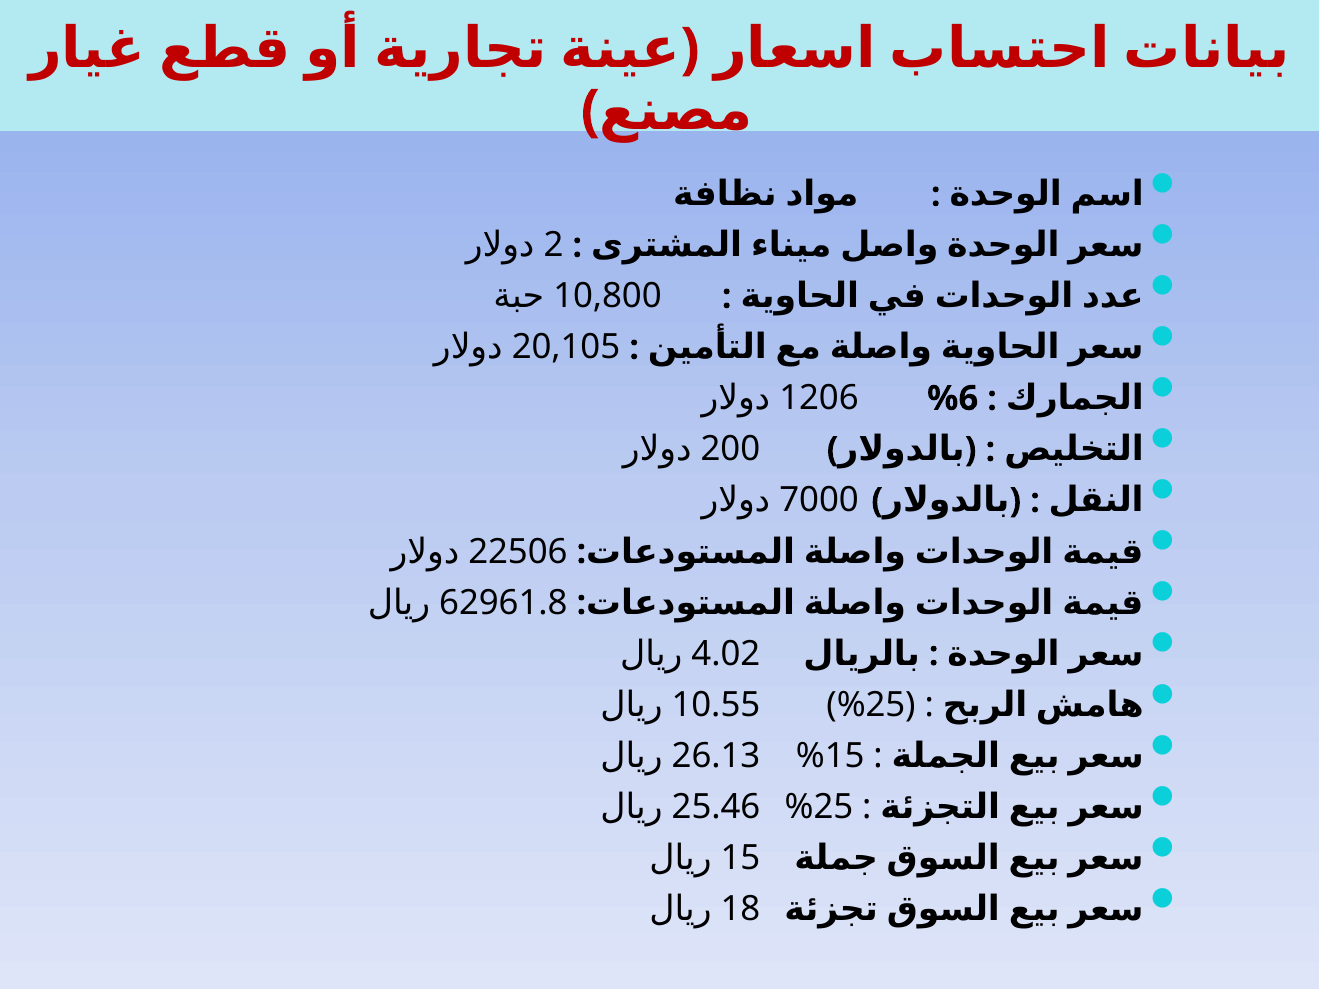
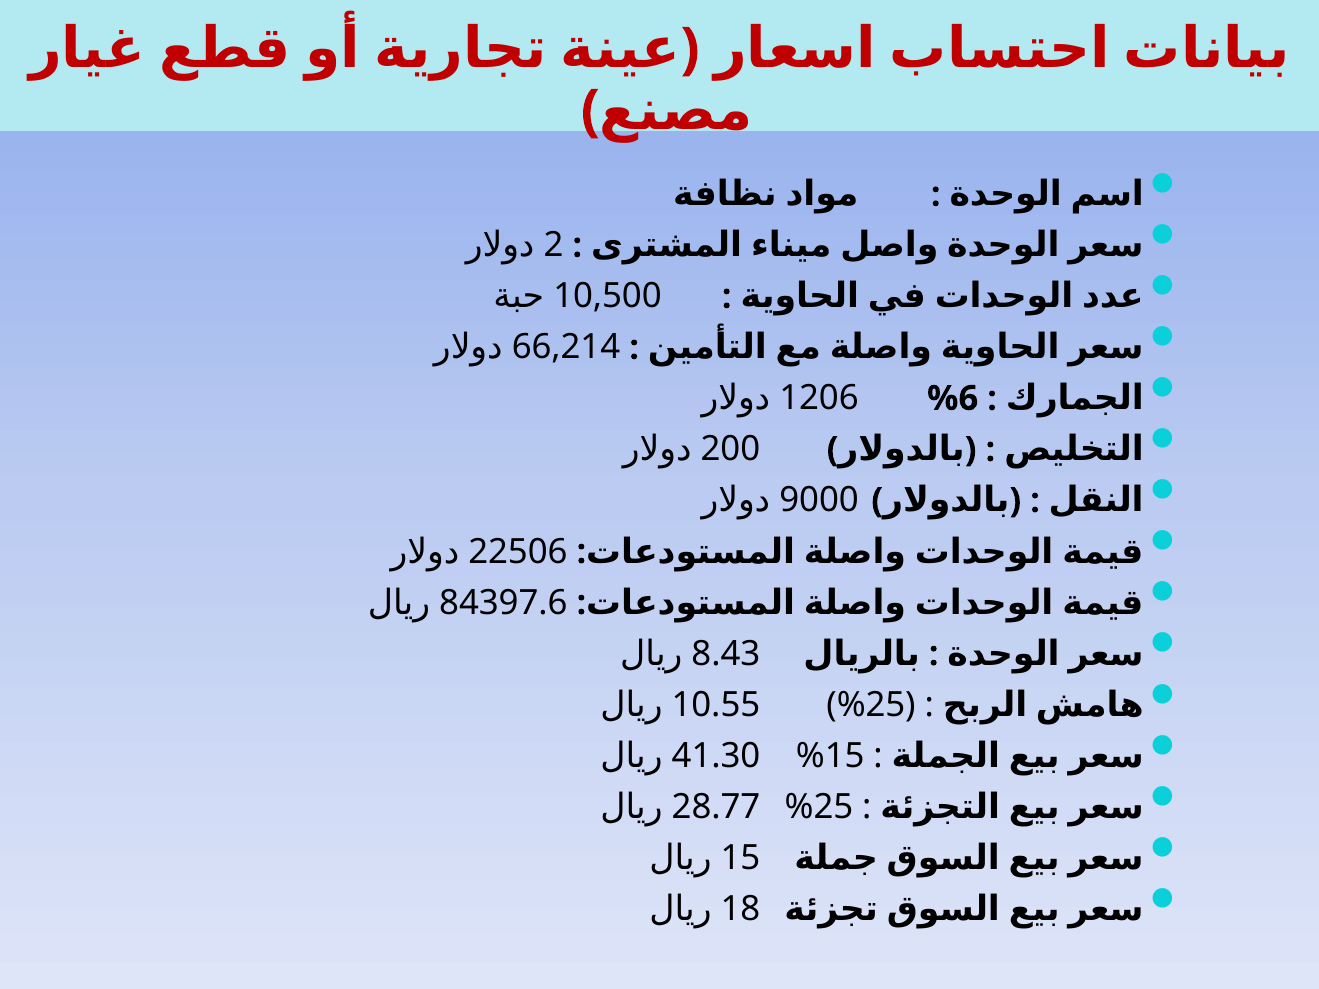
10,800: 10,800 -> 10,500
20,105: 20,105 -> 66,214
7000: 7000 -> 9000
62961.8: 62961.8 -> 84397.6
4.02: 4.02 -> 8.43
26.13: 26.13 -> 41.30
25.46: 25.46 -> 28.77
